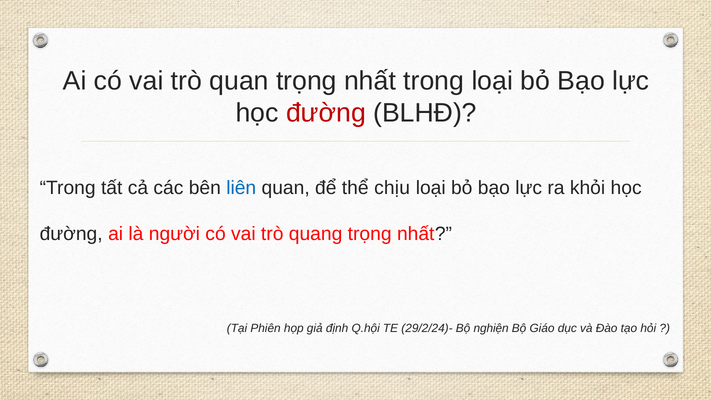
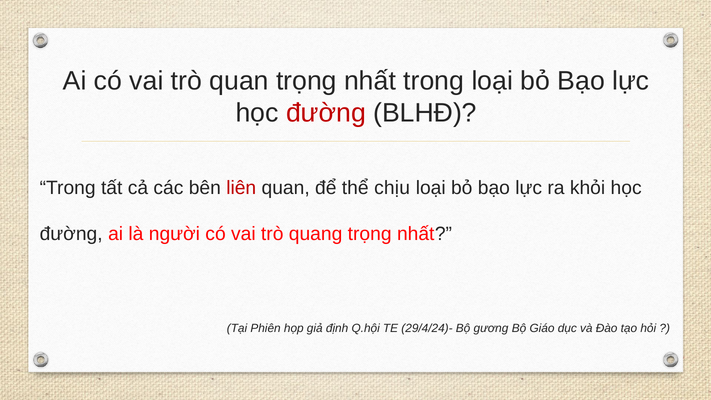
liên colour: blue -> red
29/2/24)-: 29/2/24)- -> 29/4/24)-
nghiện: nghiện -> gương
